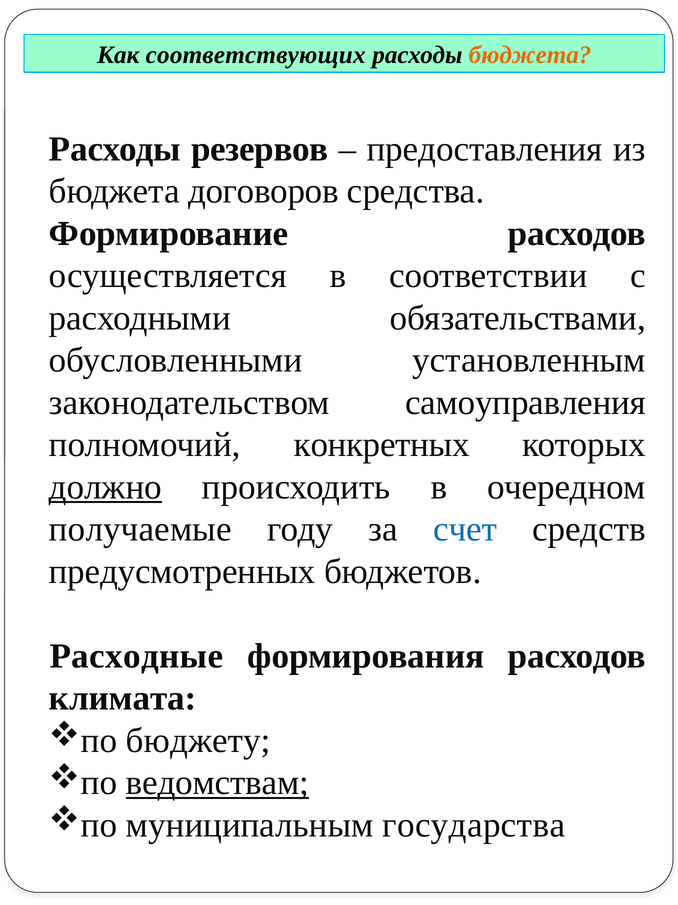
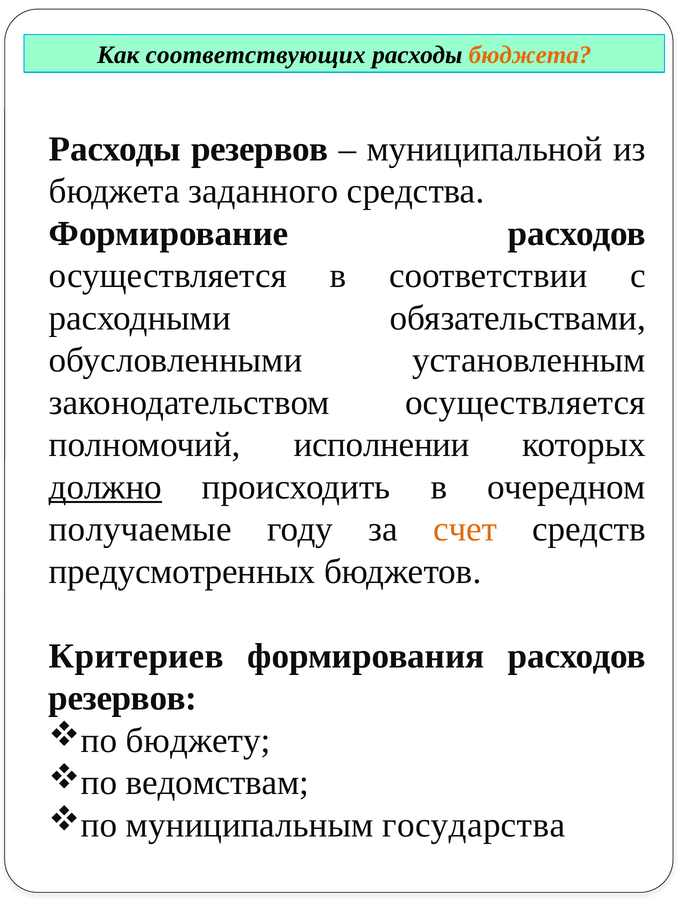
предоставления: предоставления -> муниципальной
договоров: договоров -> заданного
законодательством самоуправления: самоуправления -> осуществляется
конкретных: конкретных -> исполнении
счет colour: blue -> orange
Расходные: Расходные -> Критериев
климата at (123, 698): климата -> резервов
ведомствам underline: present -> none
